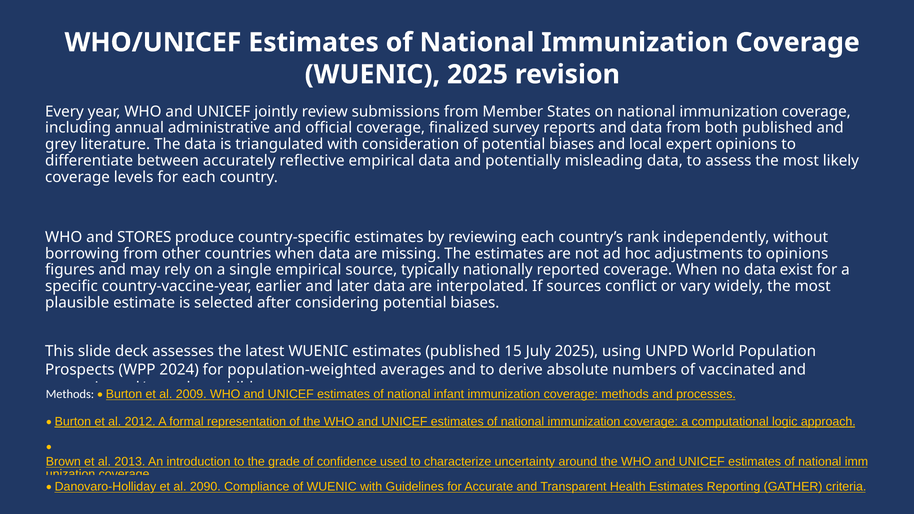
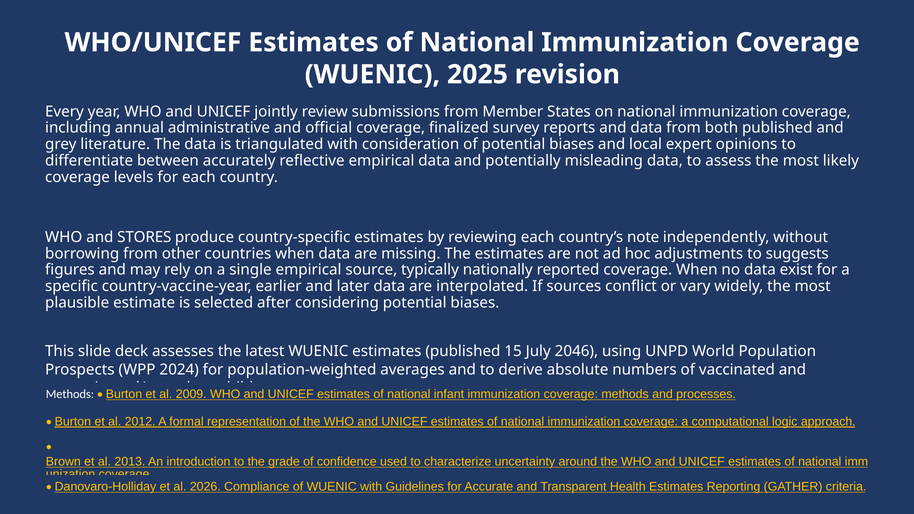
rank: rank -> note
to opinions: opinions -> suggests
July 2025: 2025 -> 2046
2090: 2090 -> 2026
